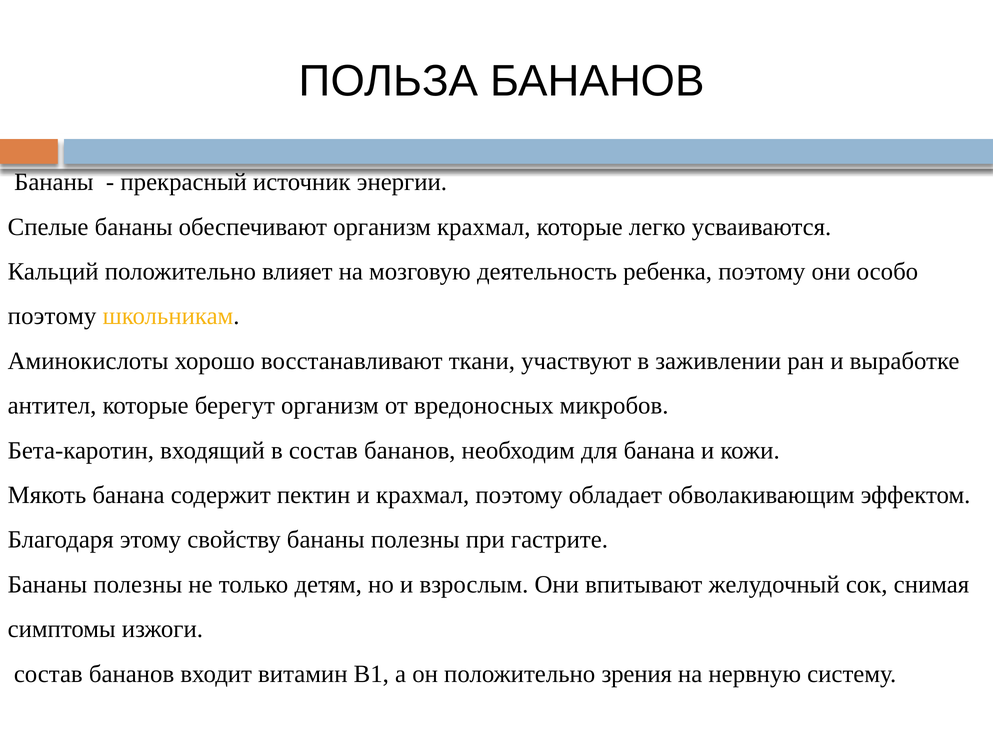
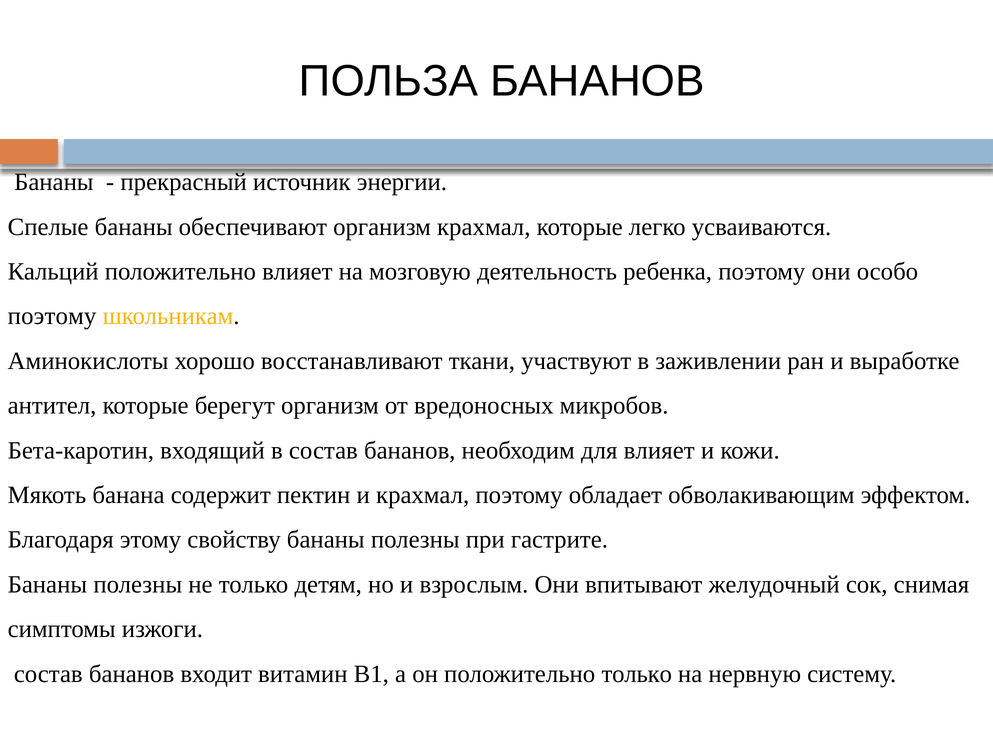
для банана: банана -> влияет
положительно зрения: зрения -> только
